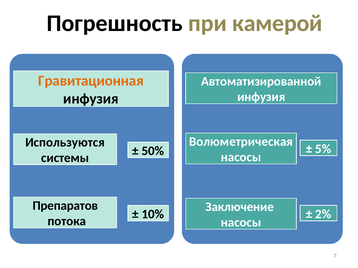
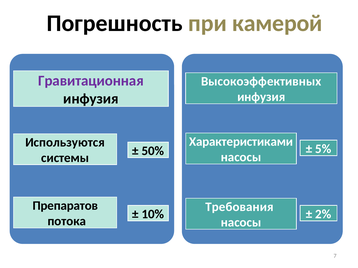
Гравитационная colour: orange -> purple
Автоматизированной: Автоматизированной -> Высокоэффективных
Волюметрическая: Волюметрическая -> Характеристиками
Заключение: Заключение -> Требования
